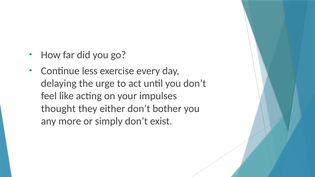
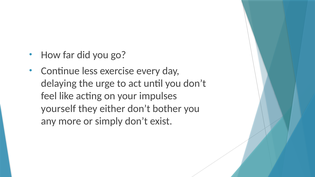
thought: thought -> yourself
